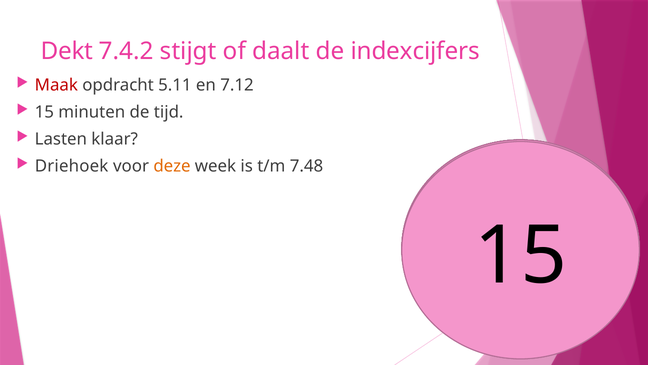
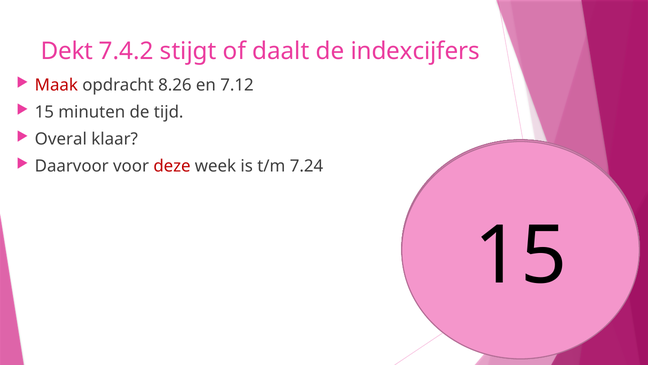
5.11: 5.11 -> 8.26
Lasten: Lasten -> Overal
Driehoek: Driehoek -> Daarvoor
deze colour: orange -> red
7.48: 7.48 -> 7.24
